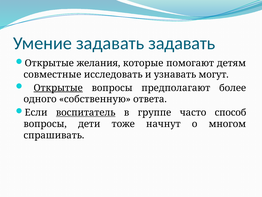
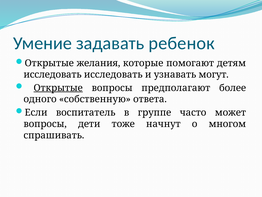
задавать задавать: задавать -> ребенок
совместные at (52, 74): совместные -> исследовать
воспитатель underline: present -> none
способ: способ -> может
